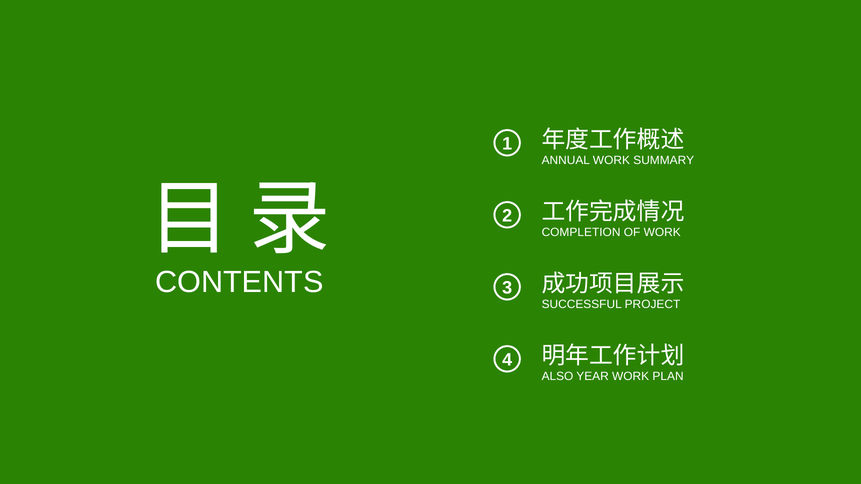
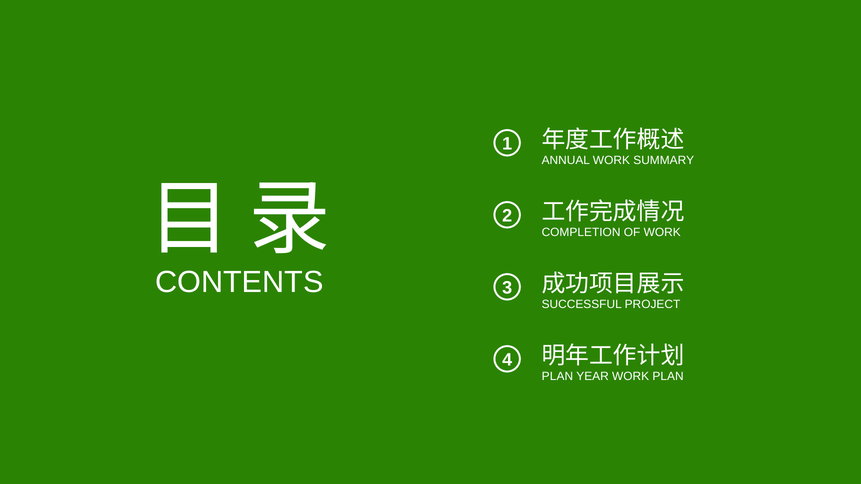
ALSO at (558, 377): ALSO -> PLAN
